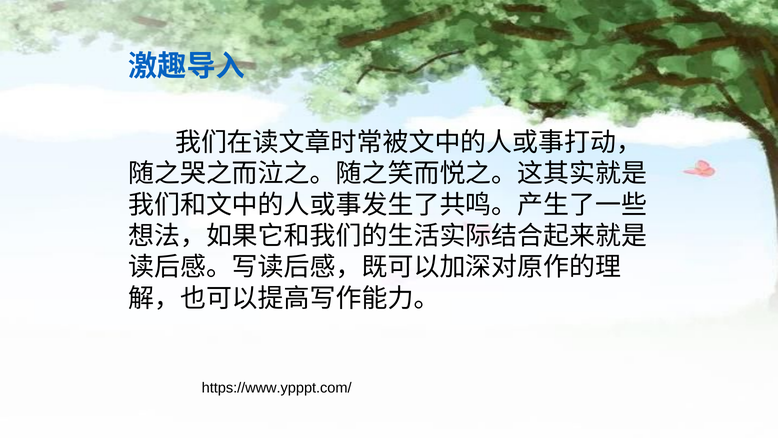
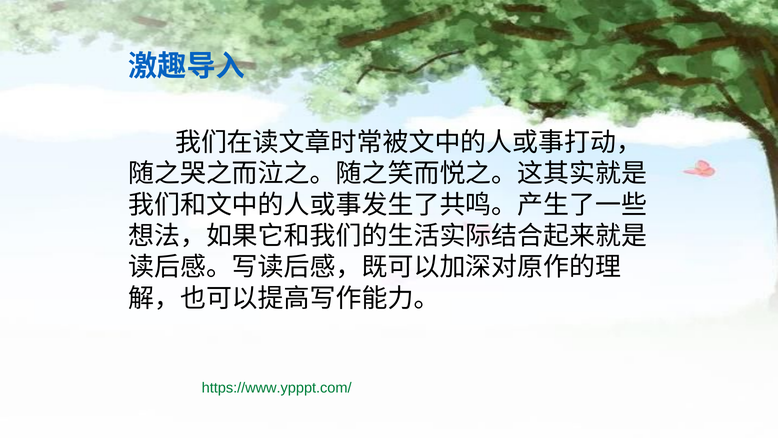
https://www.ypppt.com/ colour: black -> green
